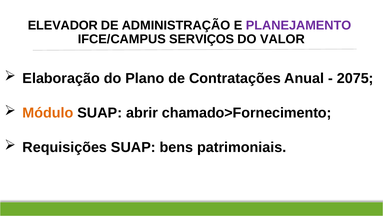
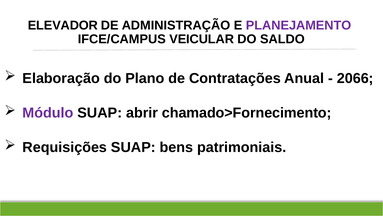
SERVIÇOS: SERVIÇOS -> VEICULAR
VALOR: VALOR -> SALDO
2075: 2075 -> 2066
Módulo colour: orange -> purple
